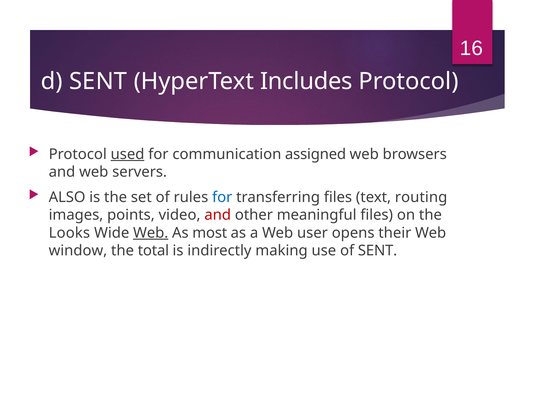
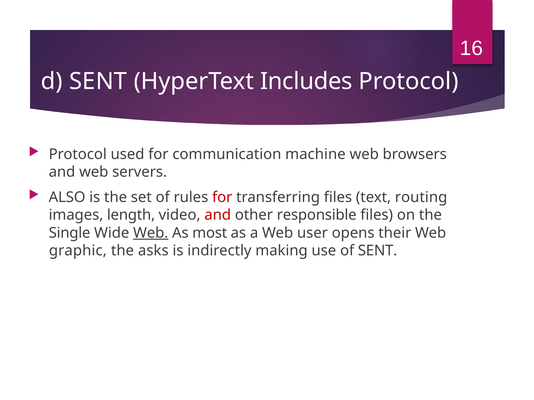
used underline: present -> none
assigned: assigned -> machine
for at (222, 197) colour: blue -> red
points: points -> length
meaningful: meaningful -> responsible
Looks: Looks -> Single
window: window -> graphic
total: total -> asks
